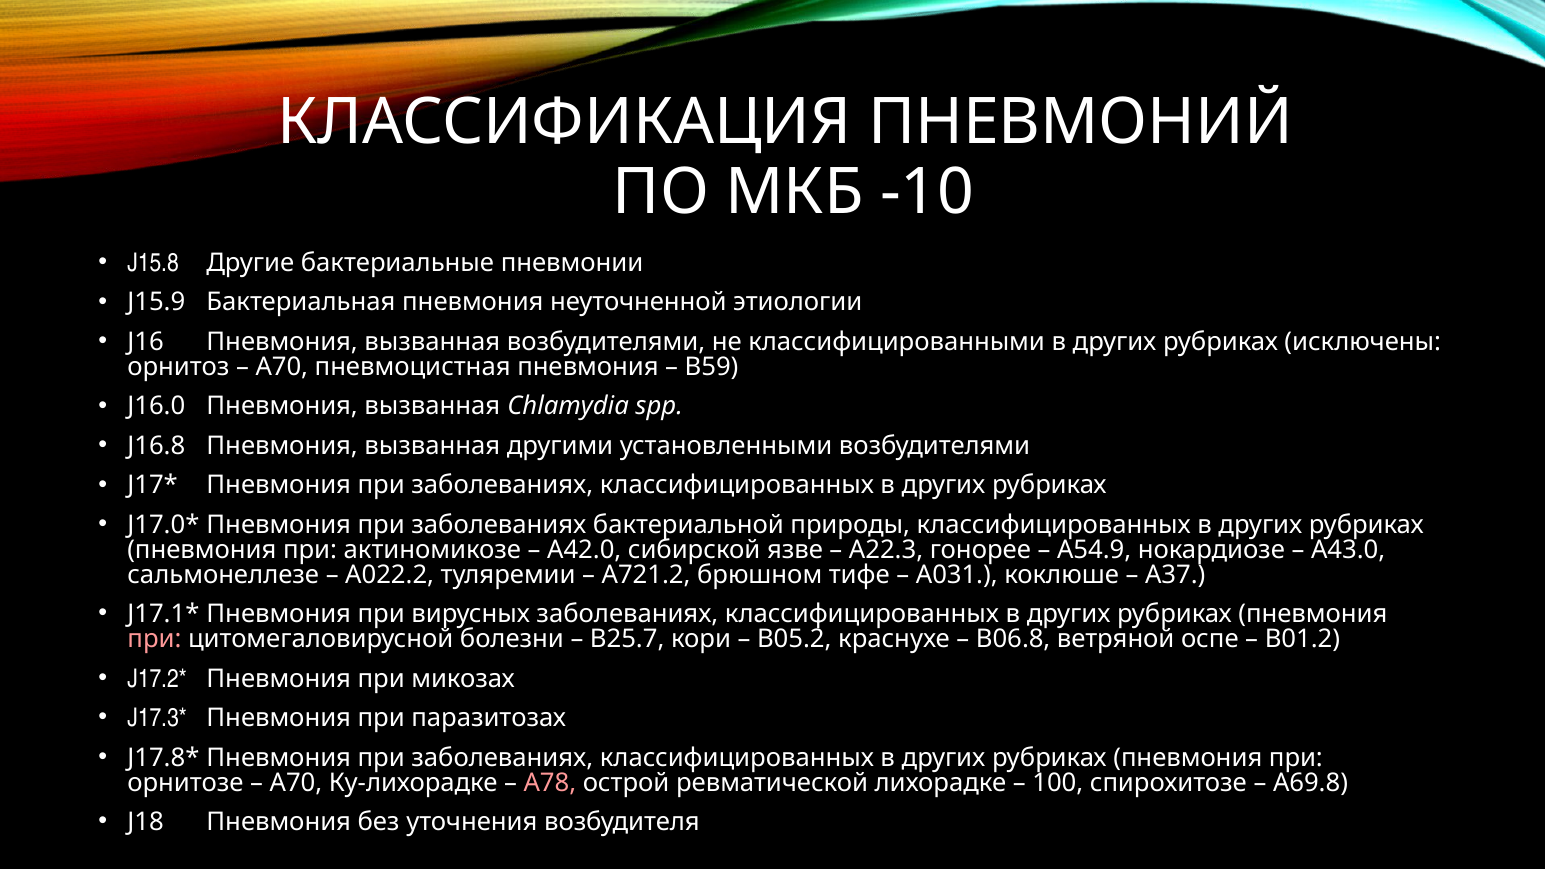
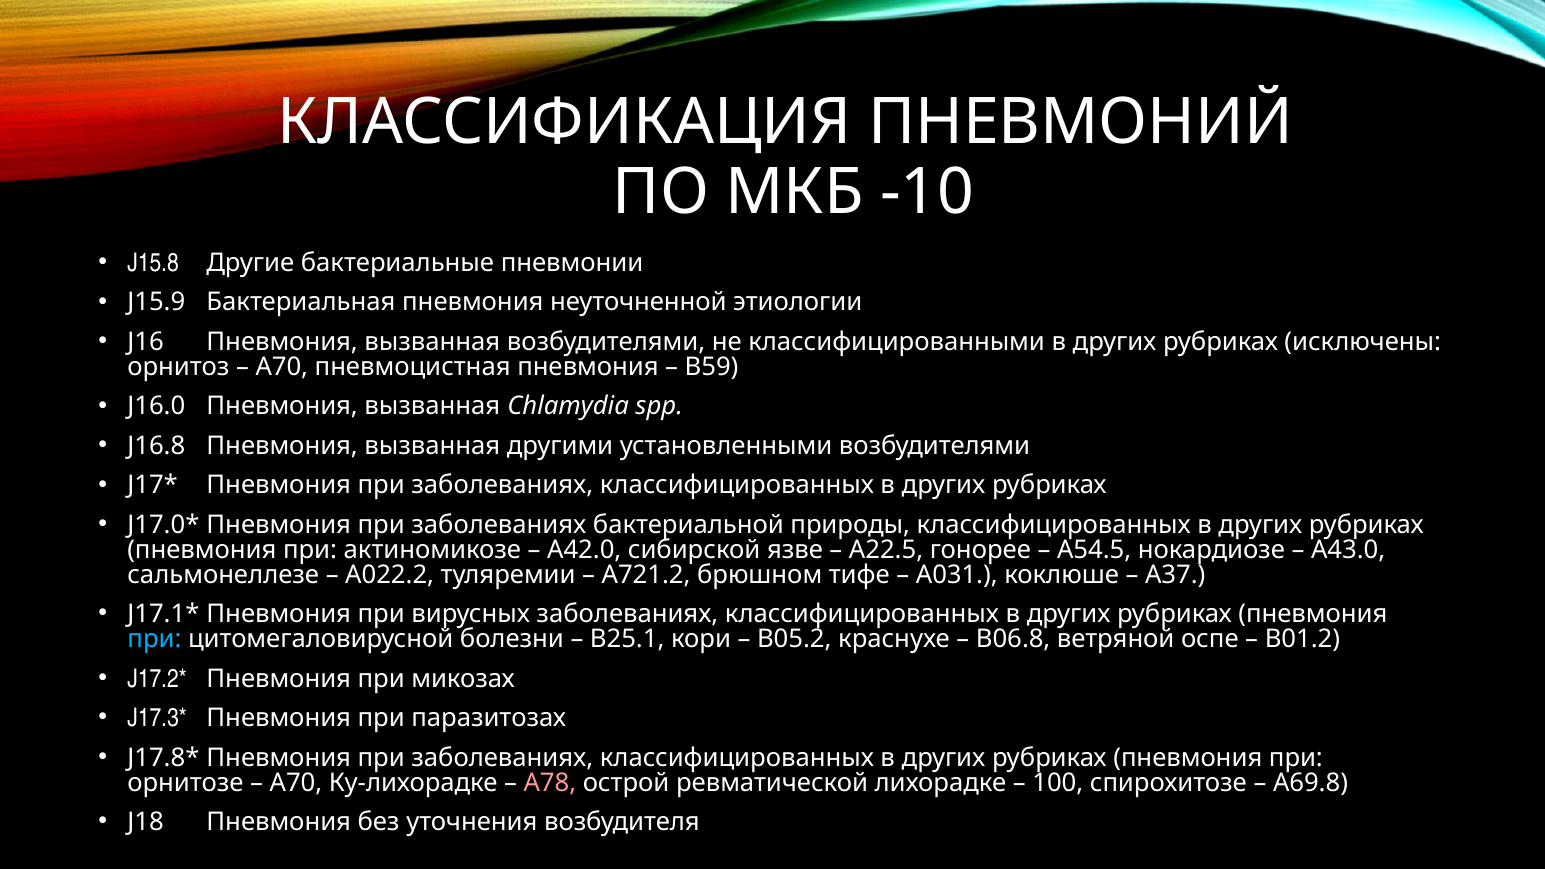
А22.3: А22.3 -> А22.5
А54.9: А54.9 -> А54.5
при at (154, 639) colour: pink -> light blue
В25.7: В25.7 -> В25.1
